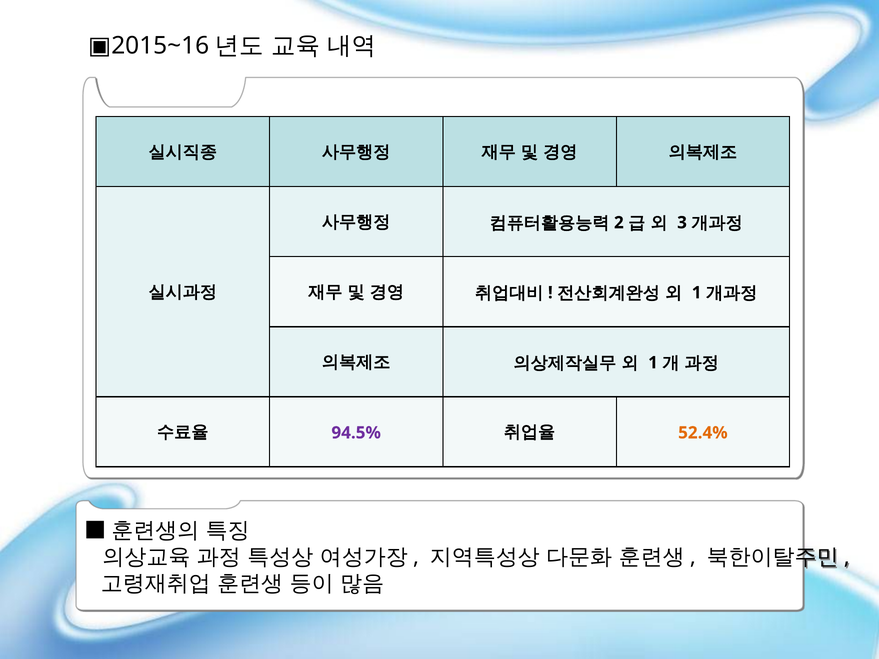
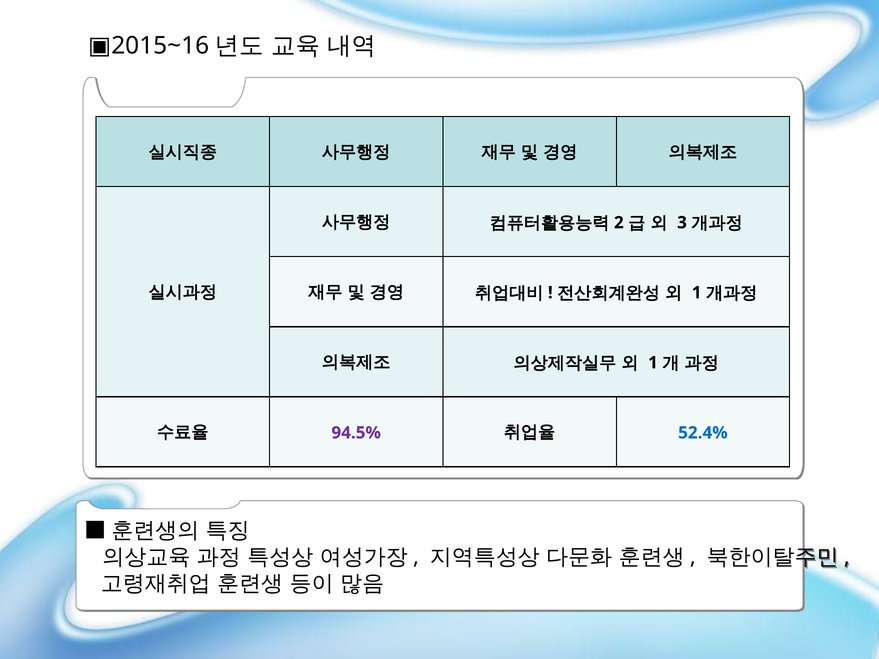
52.4% colour: orange -> blue
